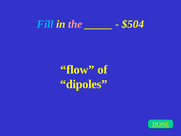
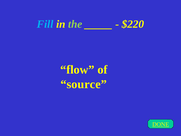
the colour: pink -> light green
$504: $504 -> $220
dipoles: dipoles -> source
